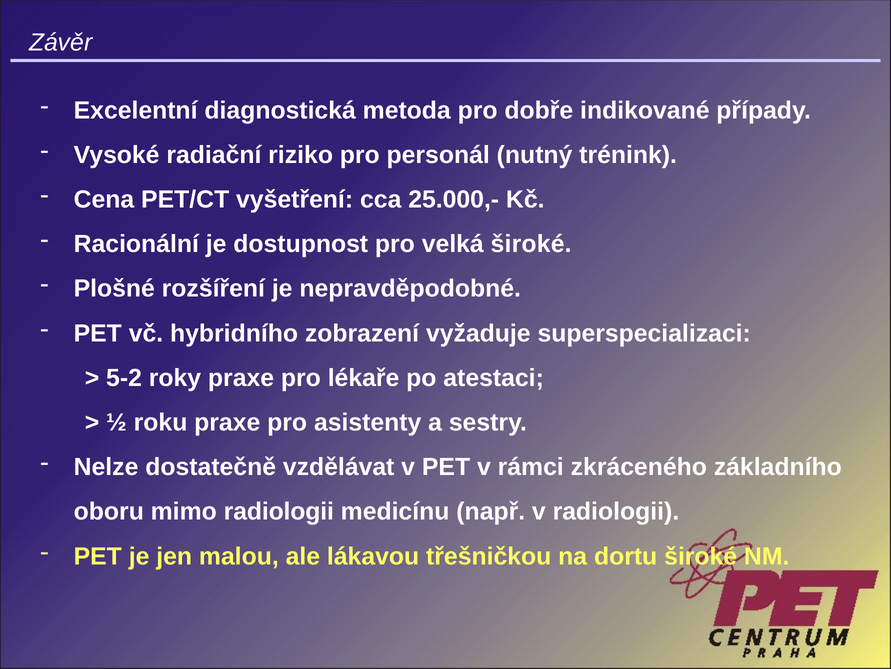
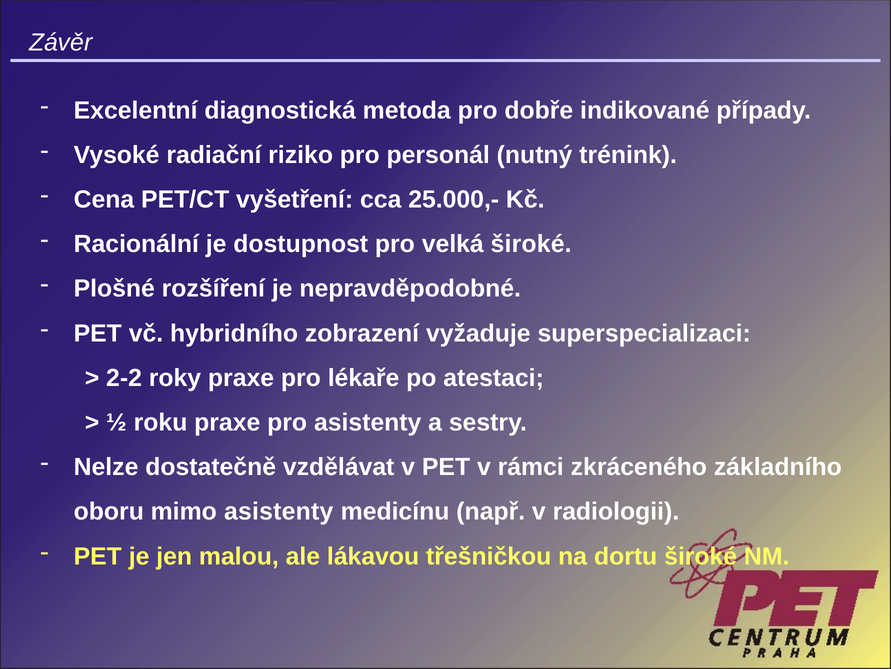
5-2: 5-2 -> 2-2
mimo radiologii: radiologii -> asistenty
